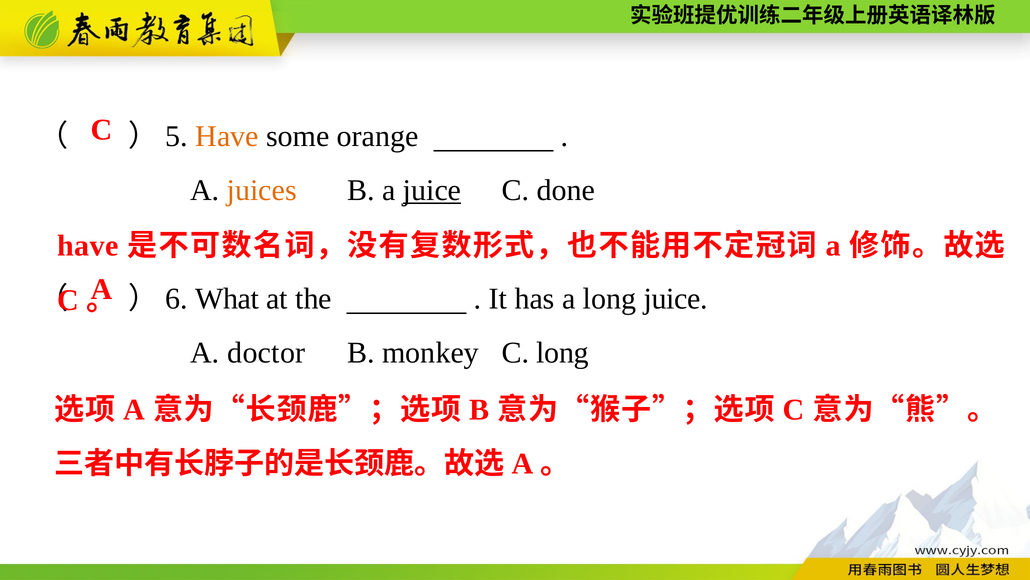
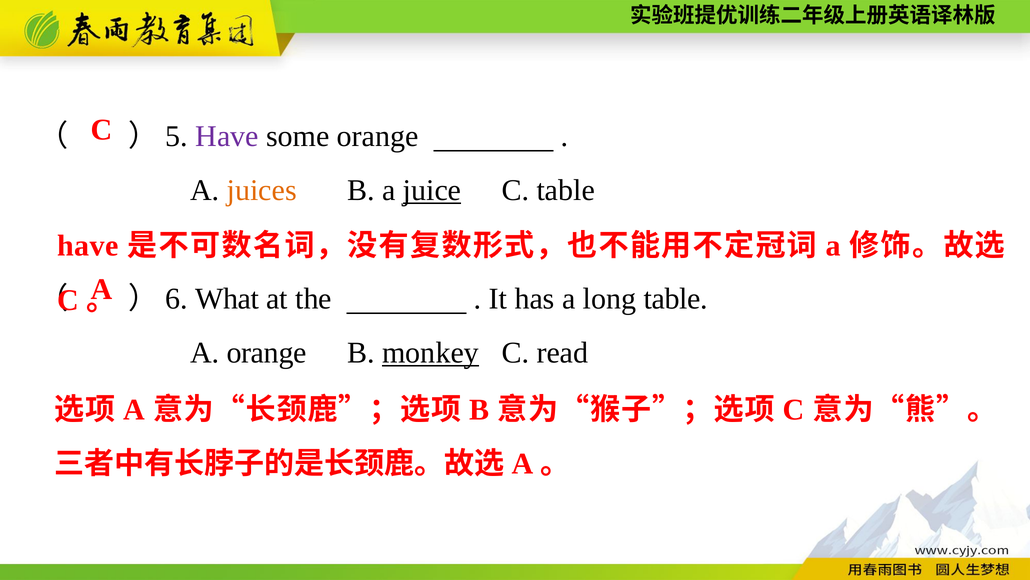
Have at (227, 136) colour: orange -> purple
C done: done -> table
long juice: juice -> table
A doctor: doctor -> orange
monkey underline: none -> present
C long: long -> read
